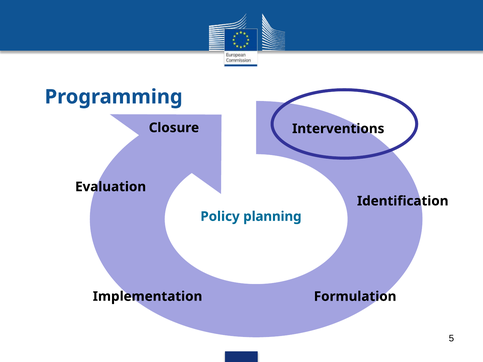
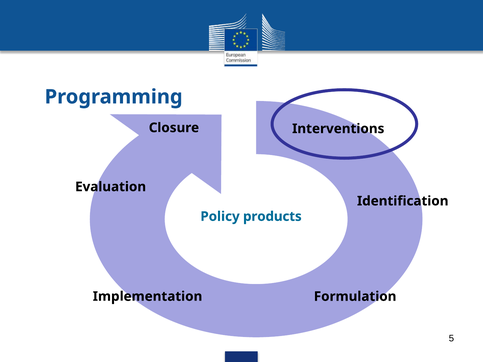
planning: planning -> products
